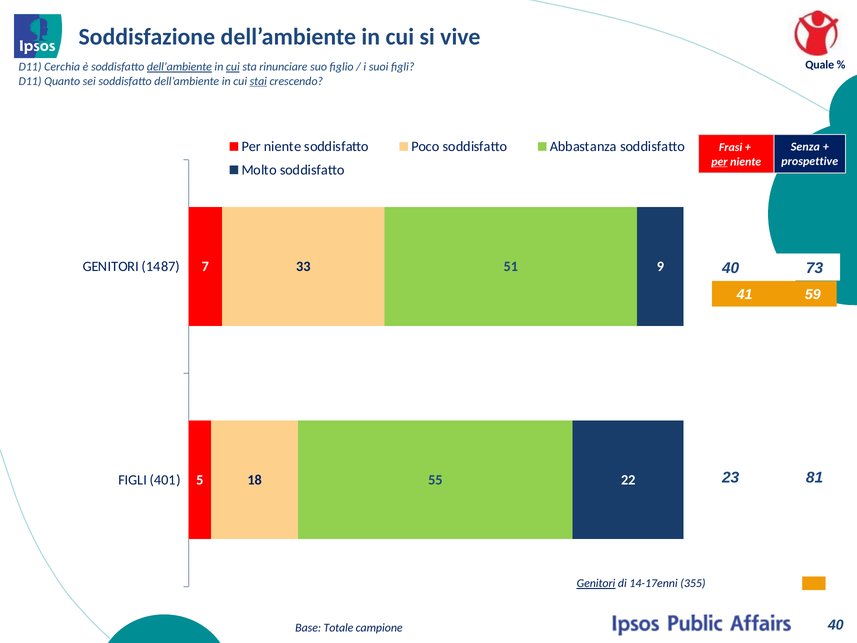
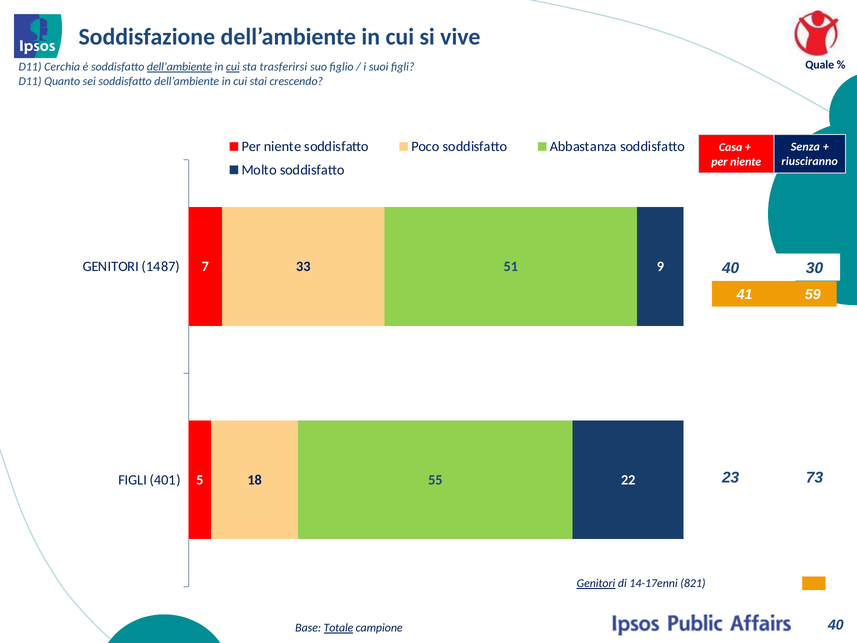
rinunciare: rinunciare -> trasferirsi
stai underline: present -> none
Frasi: Frasi -> Casa
prospettive: prospettive -> riusciranno
per at (719, 162) underline: present -> none
73: 73 -> 30
81: 81 -> 73
355: 355 -> 821
Totale underline: none -> present
